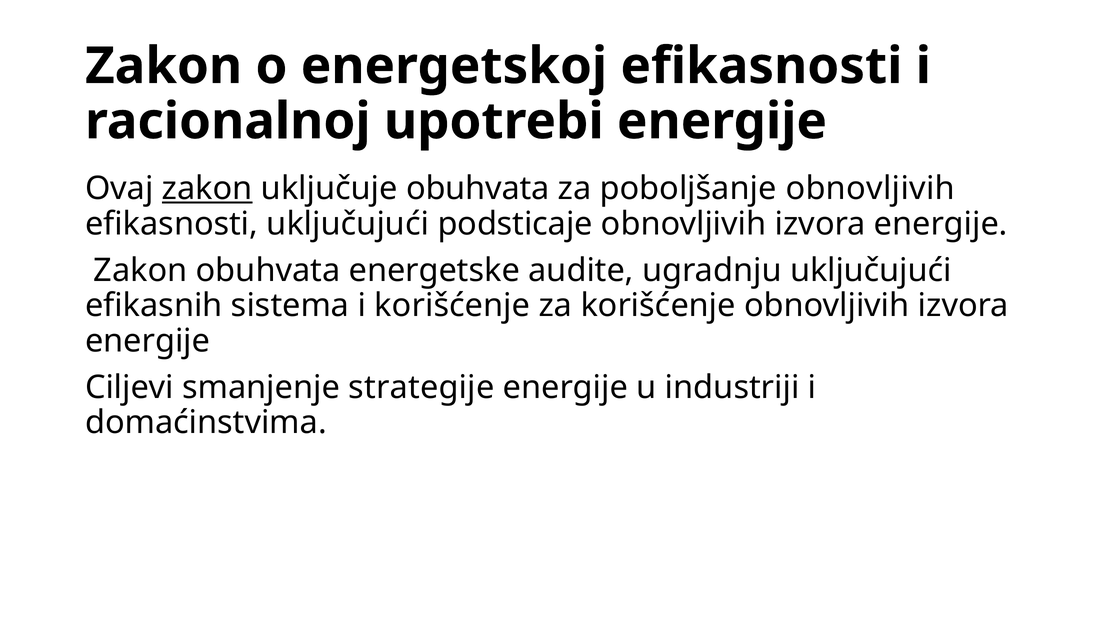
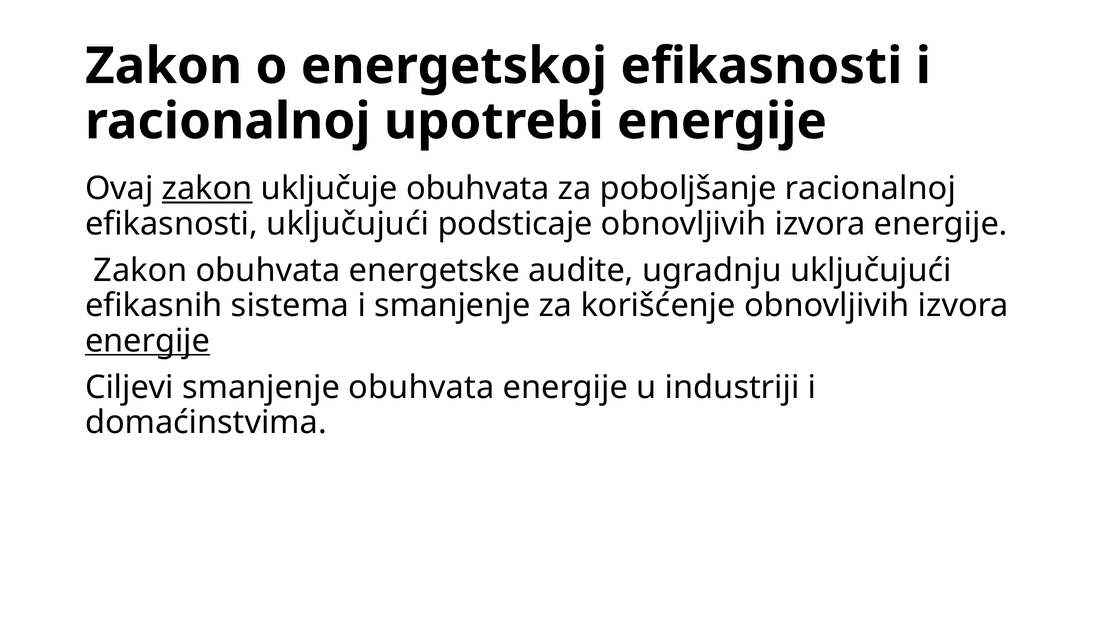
poboljšanje obnovljivih: obnovljivih -> racionalnoj
i korišćenje: korišćenje -> smanjenje
energije at (148, 341) underline: none -> present
smanjenje strategije: strategije -> obuhvata
